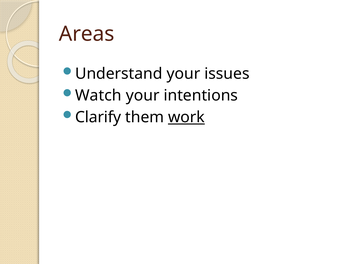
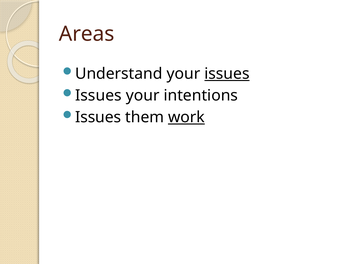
issues at (227, 74) underline: none -> present
Watch at (98, 96): Watch -> Issues
Clarify at (98, 118): Clarify -> Issues
